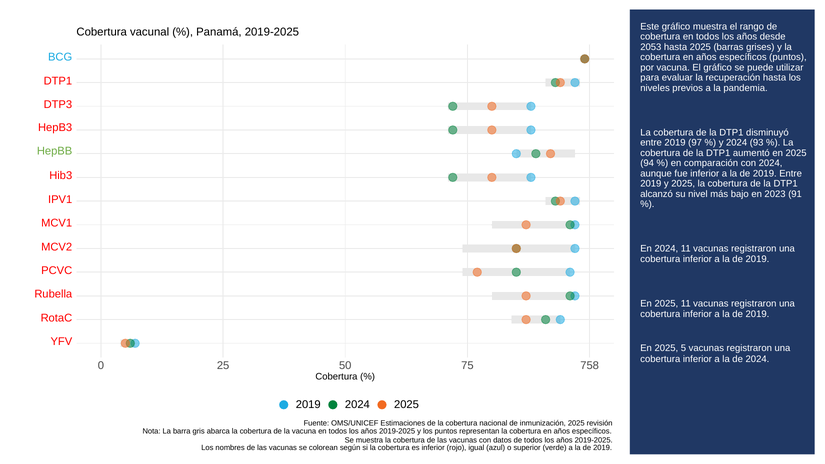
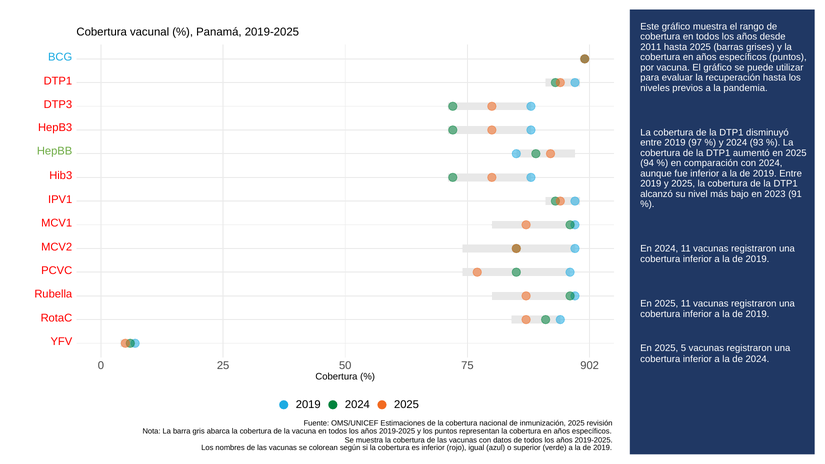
2053: 2053 -> 2011
758: 758 -> 902
